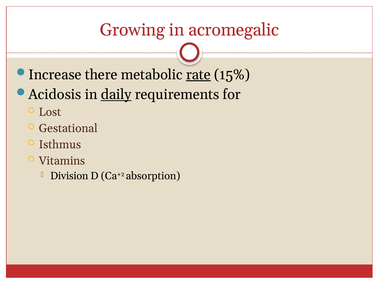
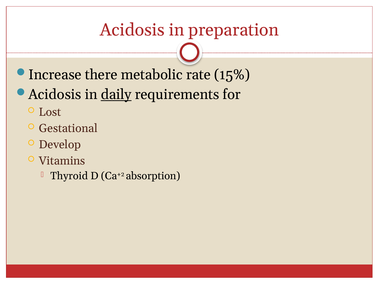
Growing at (132, 30): Growing -> Acidosis
acromegalic: acromegalic -> preparation
rate underline: present -> none
Isthmus: Isthmus -> Develop
Division: Division -> Thyroid
